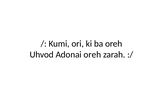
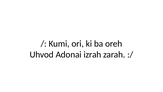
Adonai oreh: oreh -> izrah
